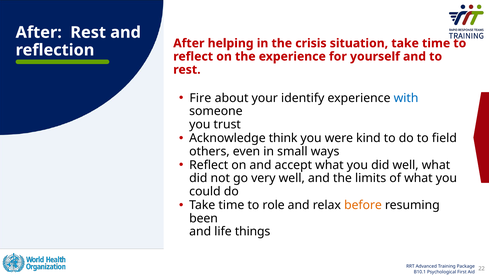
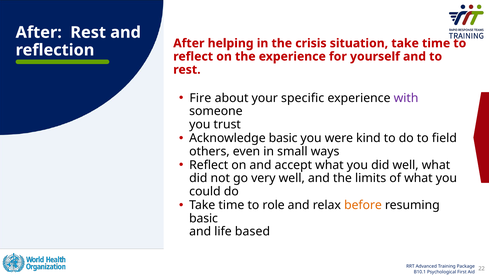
identify: identify -> specific
with colour: blue -> purple
Acknowledge think: think -> basic
been at (204, 218): been -> basic
things: things -> based
